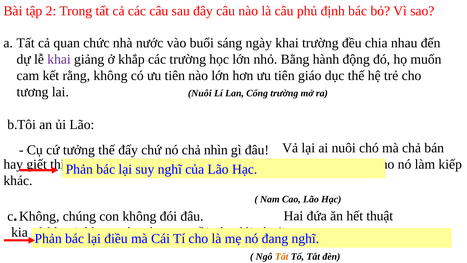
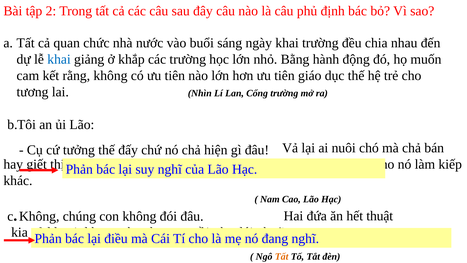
khai at (59, 59) colour: purple -> blue
lai Nuôi: Nuôi -> Nhìn
nhìn: nhìn -> hiện
